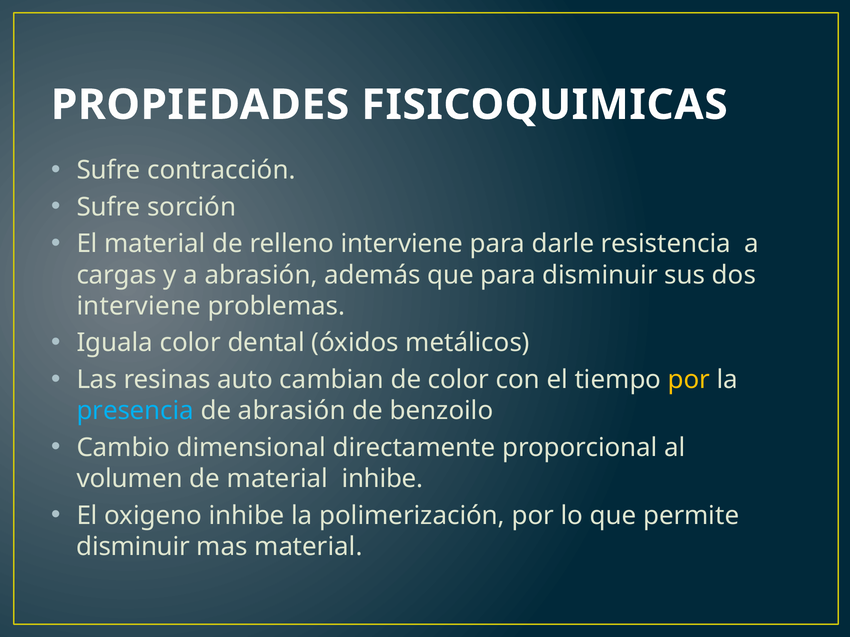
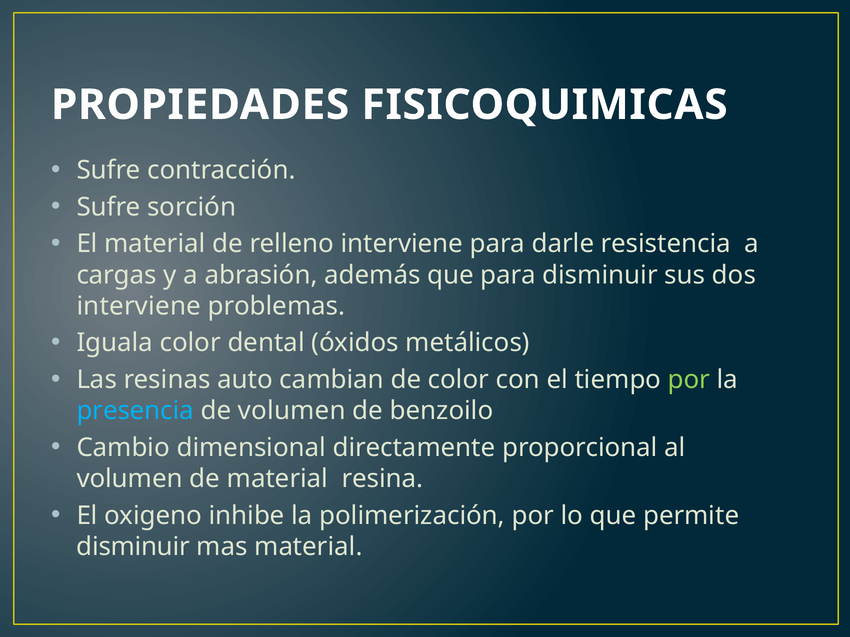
por at (689, 380) colour: yellow -> light green
de abrasión: abrasión -> volumen
material inhibe: inhibe -> resina
